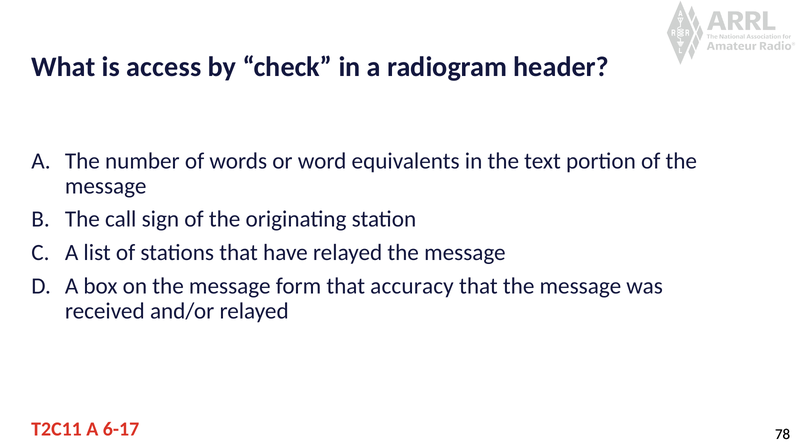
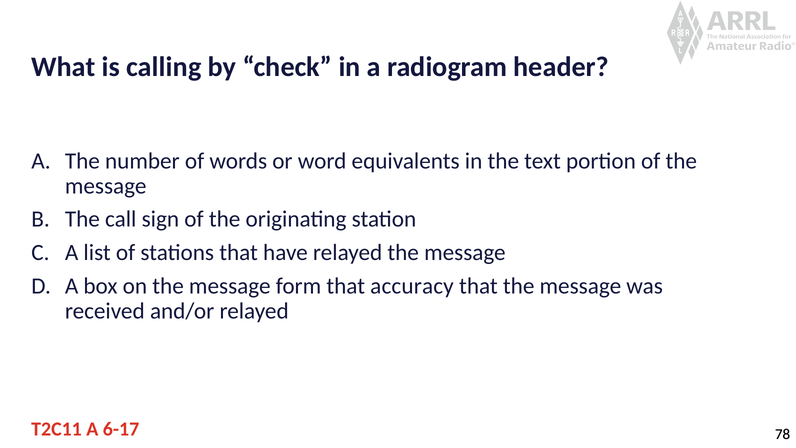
access: access -> calling
